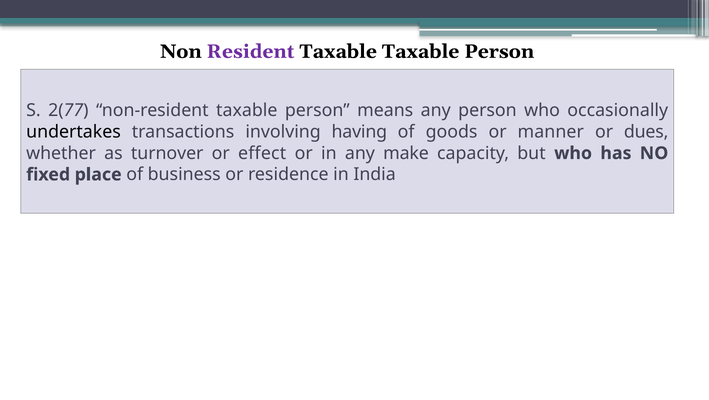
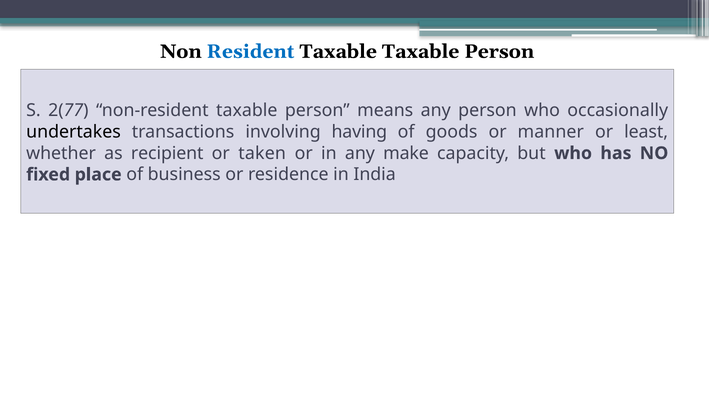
Resident colour: purple -> blue
dues: dues -> least
turnover: turnover -> recipient
effect: effect -> taken
